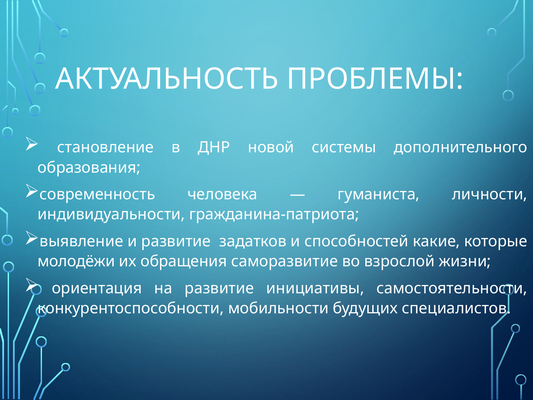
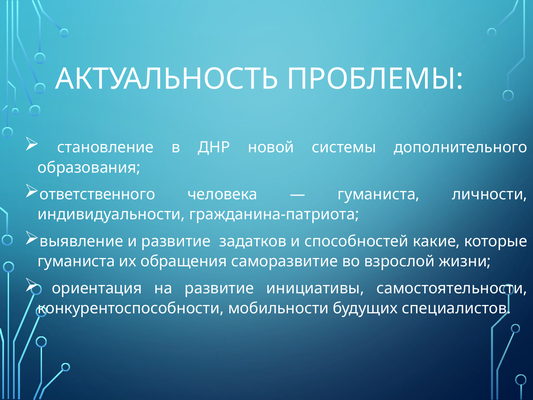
современность: современность -> ответственного
молодёжи at (76, 261): молодёжи -> гуманиста
